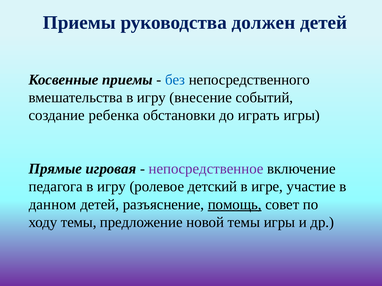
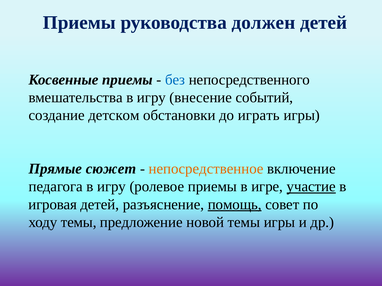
ребенка: ребенка -> детском
игровая: игровая -> сюжет
непосредственное colour: purple -> orange
ролевое детский: детский -> приемы
участие underline: none -> present
данном: данном -> игровая
